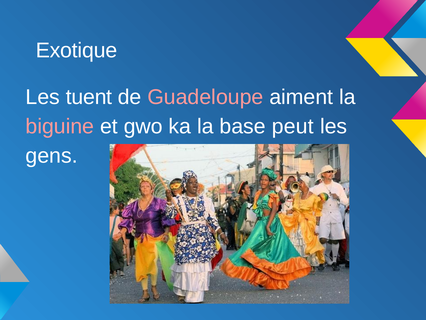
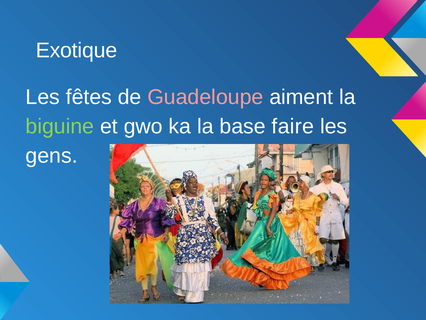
tuent: tuent -> fêtes
biguine colour: pink -> light green
peut: peut -> faire
